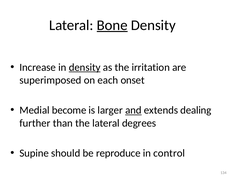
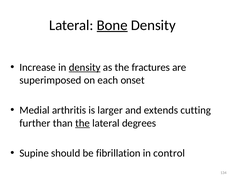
irritation: irritation -> fractures
become: become -> arthritis
and underline: present -> none
dealing: dealing -> cutting
the at (82, 123) underline: none -> present
reproduce: reproduce -> fibrillation
